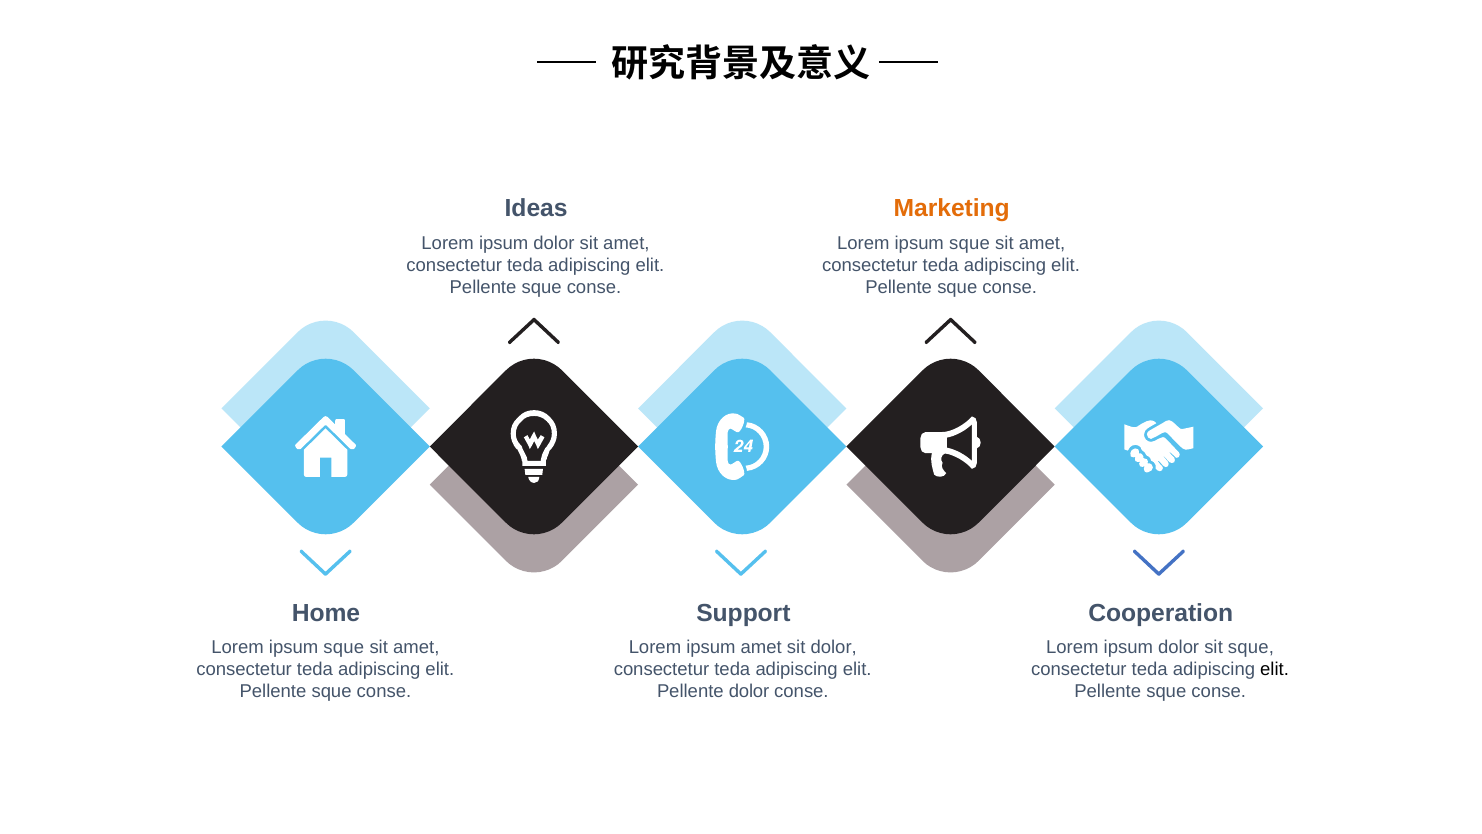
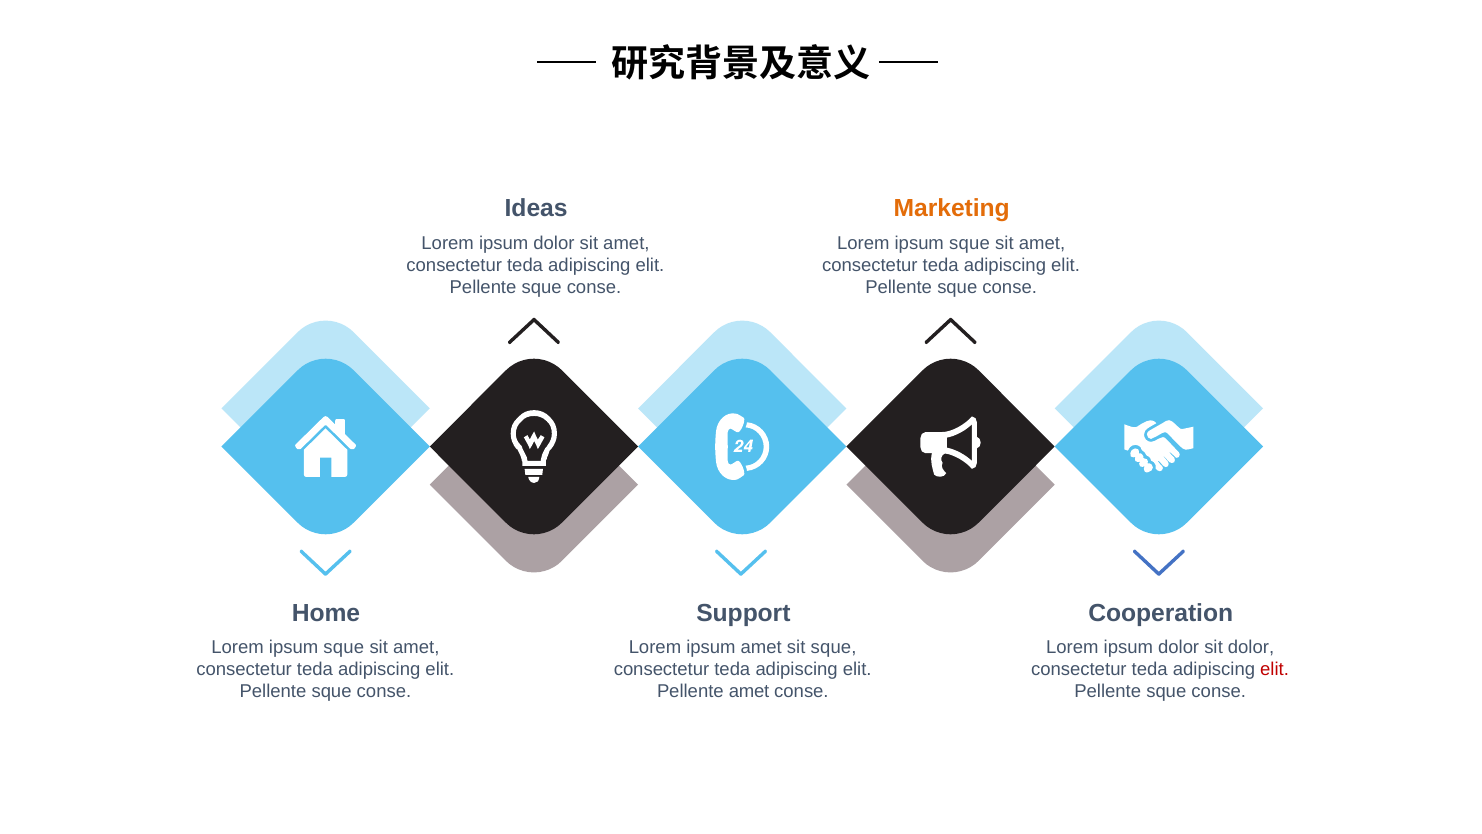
sit dolor: dolor -> sque
sit sque: sque -> dolor
elit at (1275, 669) colour: black -> red
Pellente dolor: dolor -> amet
